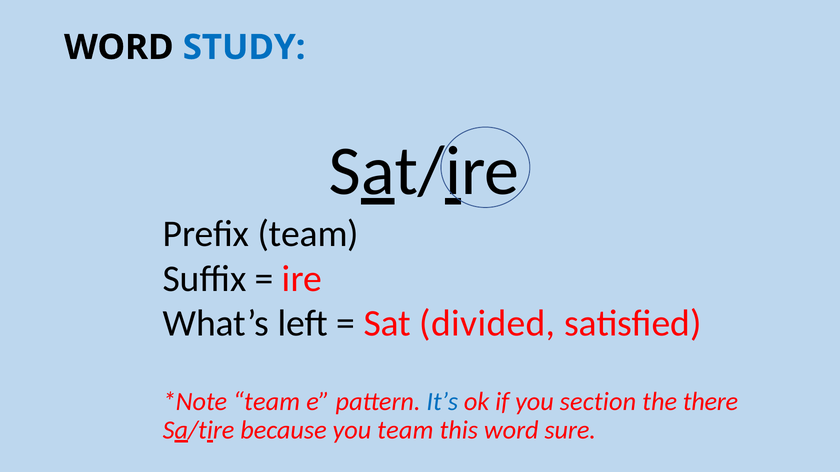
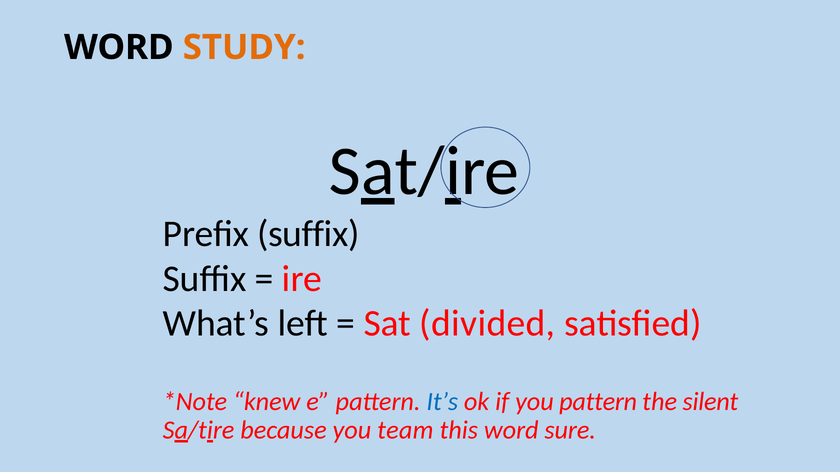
STUDY colour: blue -> orange
Prefix team: team -> suffix
team at (267, 402): team -> knew
you section: section -> pattern
there: there -> silent
